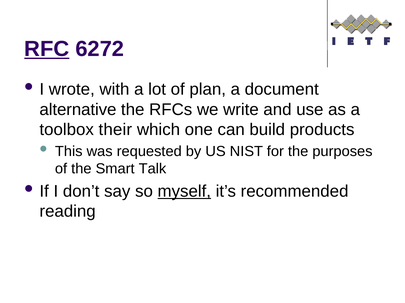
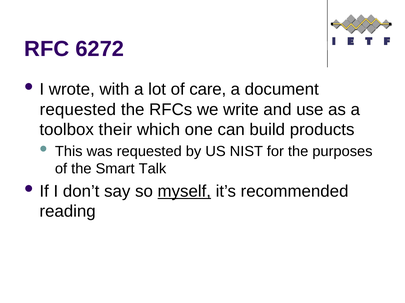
RFC underline: present -> none
plan: plan -> care
alternative at (78, 110): alternative -> requested
